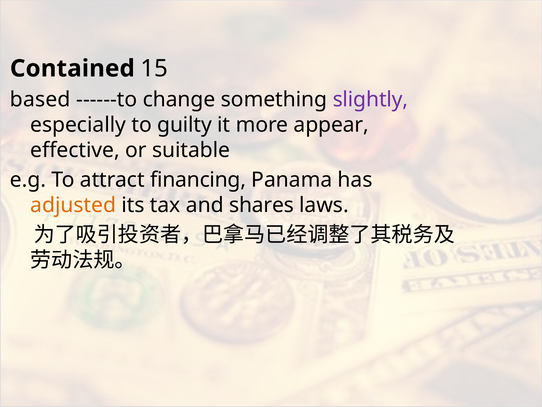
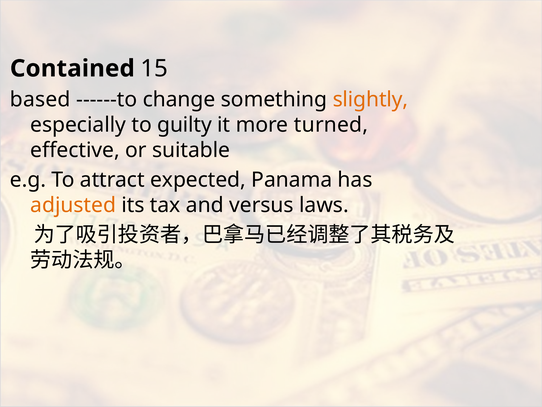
slightly colour: purple -> orange
appear: appear -> turned
financing: financing -> expected
shares: shares -> versus
